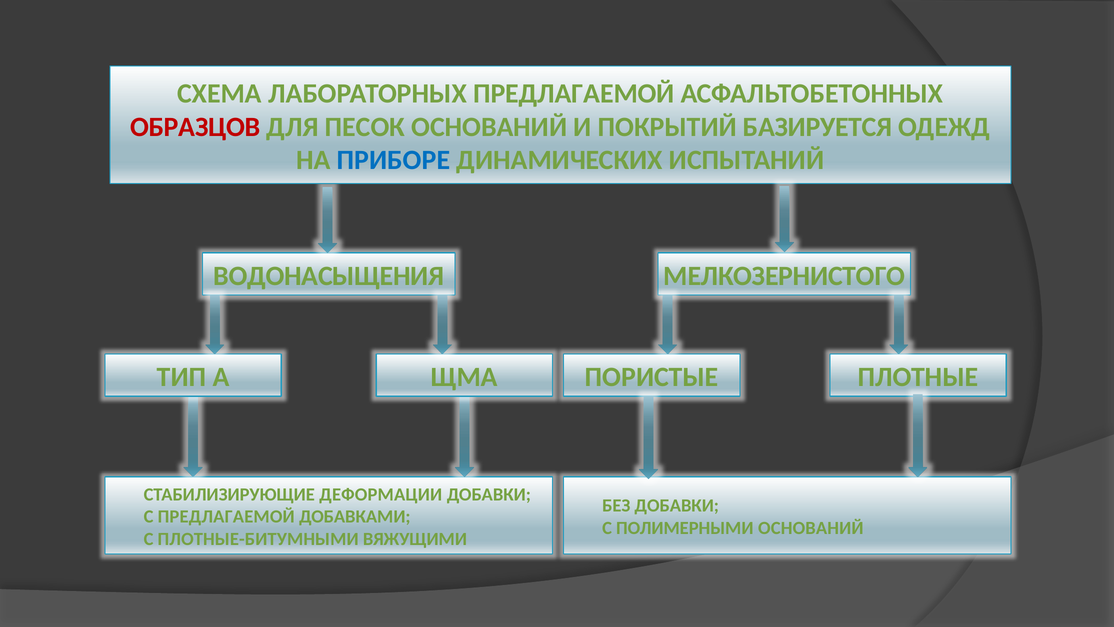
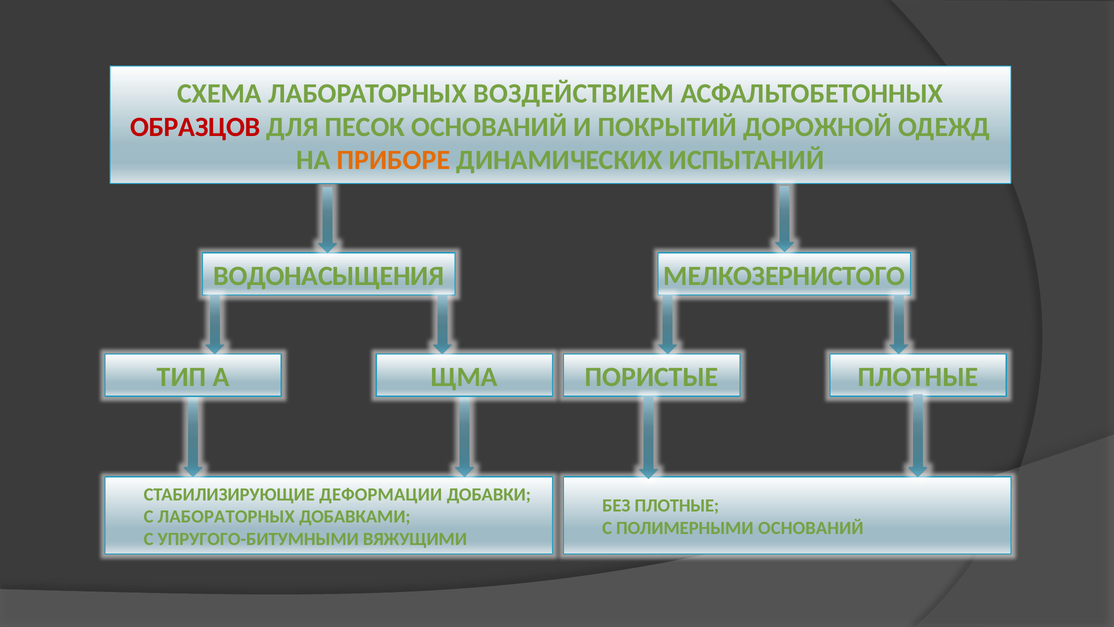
ЛАБОРАТОРНЫХ ПРЕДЛАГАЕМОЙ: ПРЕДЛАГАЕМОЙ -> ВОЗДЕЙСТВИЕМ
БАЗИРУЕТСЯ: БАЗИРУЕТСЯ -> ДОРОЖНОЙ
ПРИБОРЕ colour: blue -> orange
БЕЗ ДОБАВКИ: ДОБАВКИ -> ПЛОТНЫЕ
С ПРЕДЛАГАЕМОЙ: ПРЕДЛАГАЕМОЙ -> ЛАБОРАТОРНЫХ
ПЛОТНЫЕ-БИТУМНЫМИ: ПЛОТНЫЕ-БИТУМНЫМИ -> УПРУГОГО-БИТУМНЫМИ
